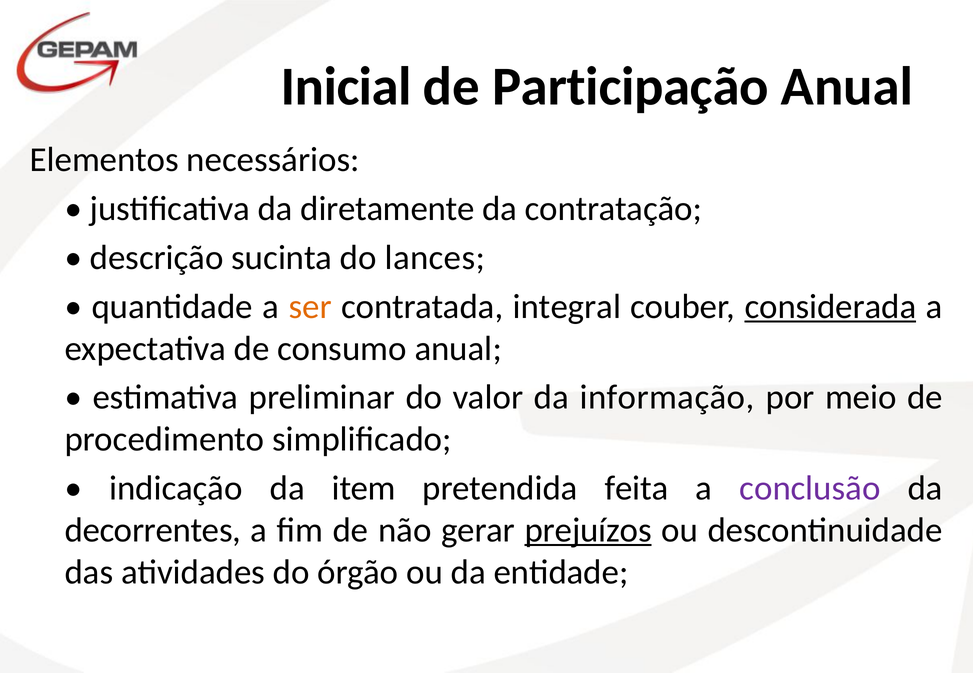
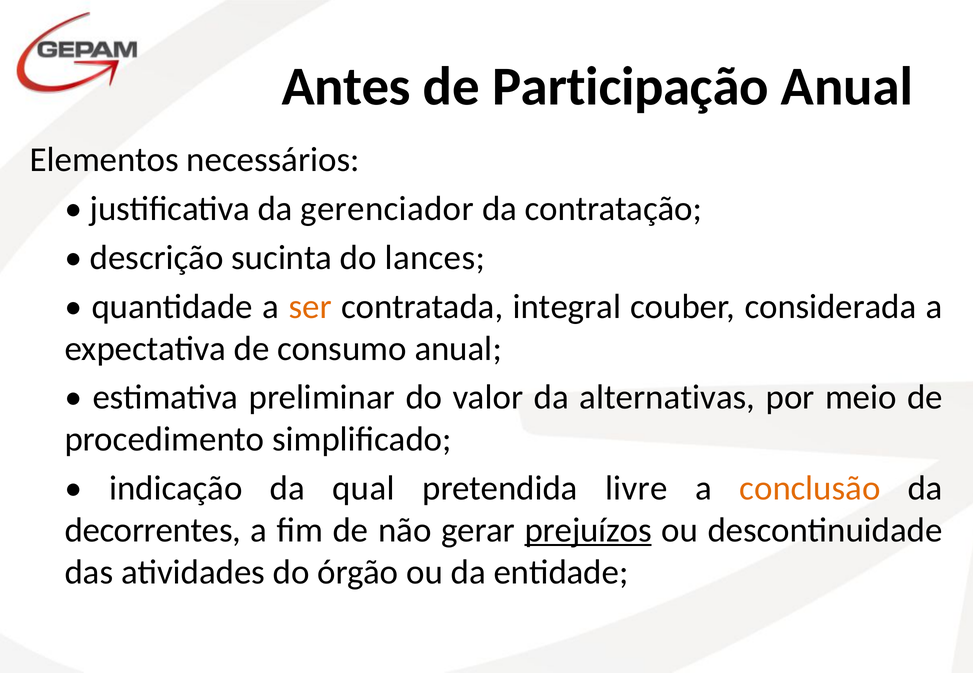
Inicial: Inicial -> Antes
diretamente: diretamente -> gerenciador
considerada underline: present -> none
informação: informação -> alternativas
item: item -> qual
feita: feita -> livre
conclusão colour: purple -> orange
